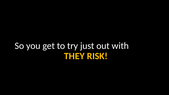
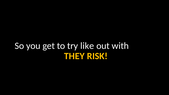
just: just -> like
